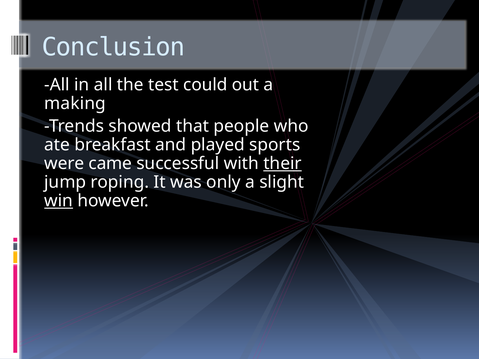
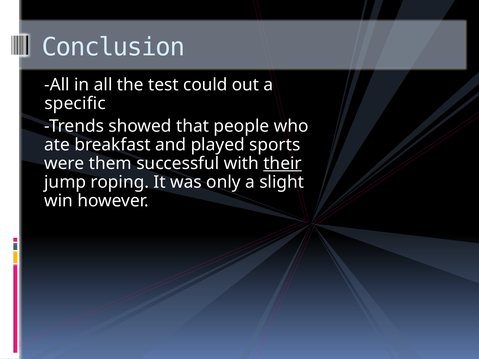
making: making -> specific
came: came -> them
win underline: present -> none
